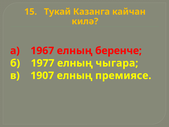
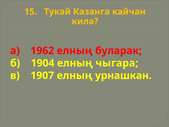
1967: 1967 -> 1962
беренче: беренче -> буларак
1977: 1977 -> 1904
премиясе: премиясе -> урнашкан
